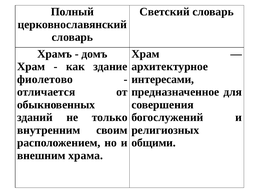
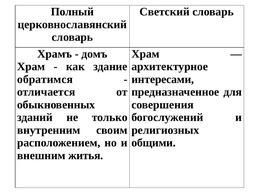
фиолетово: фиолетово -> обратимся
храма: храма -> житья
